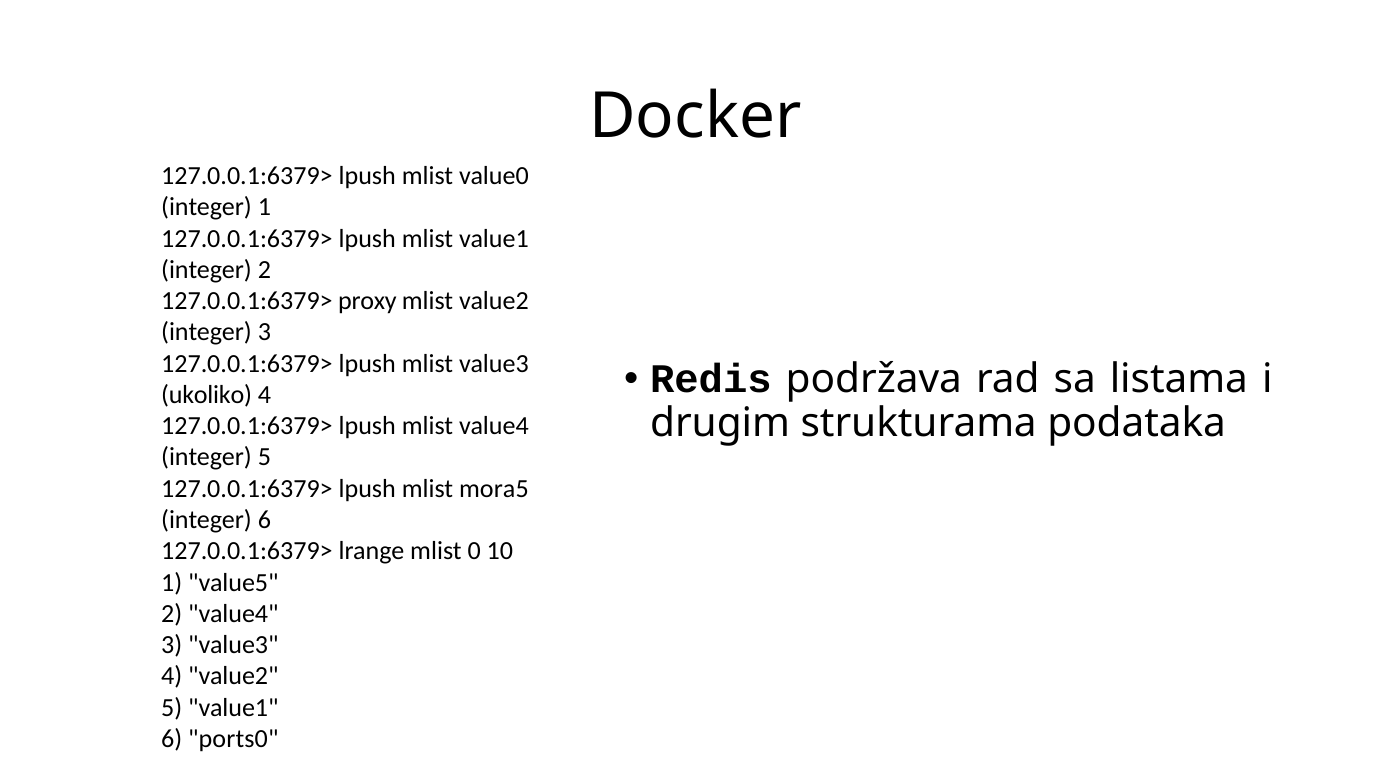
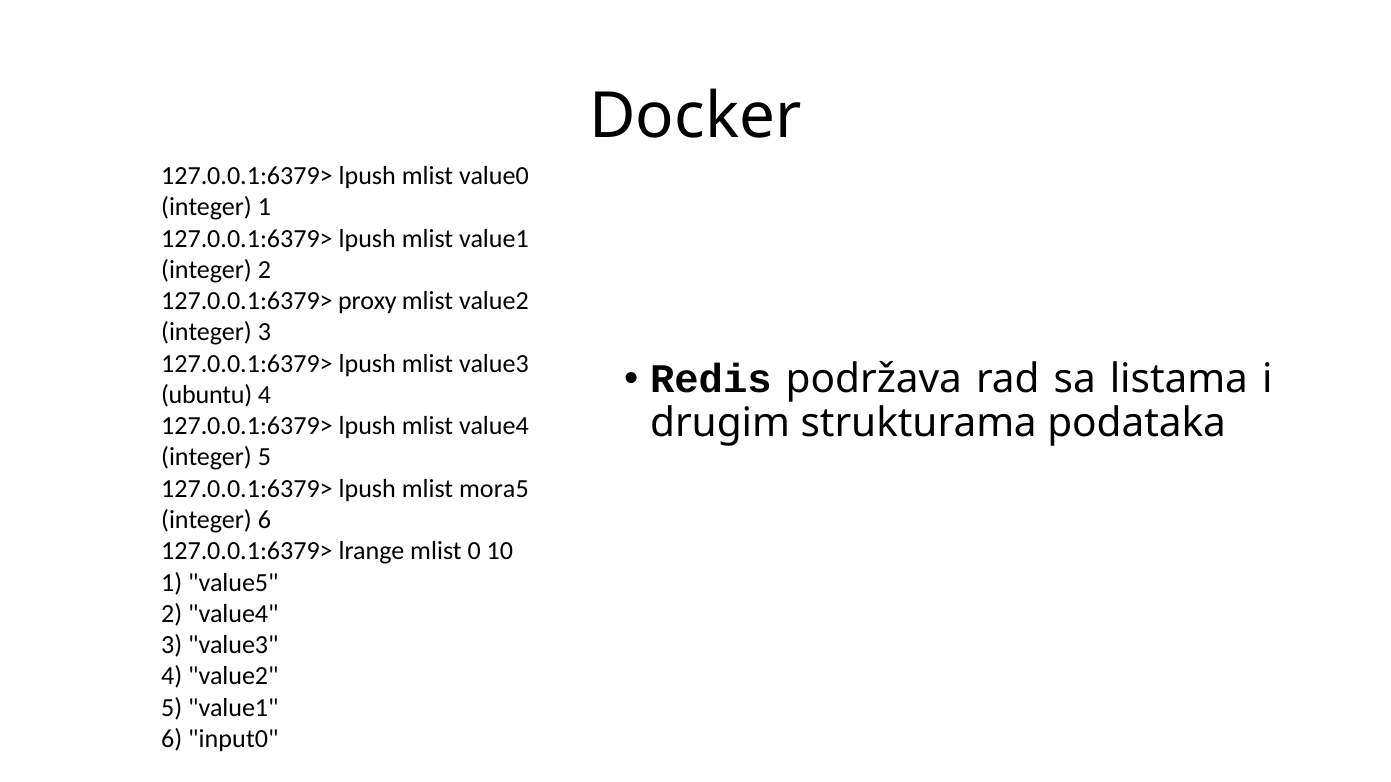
ukoliko: ukoliko -> ubuntu
ports0: ports0 -> input0
